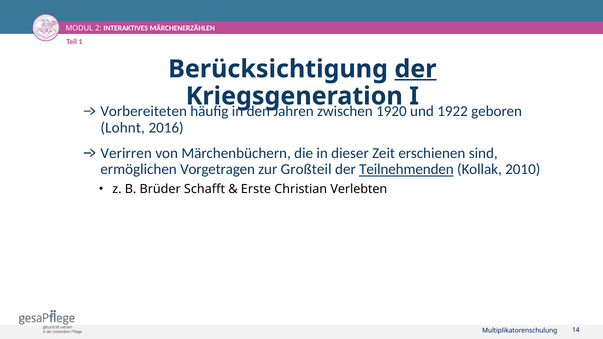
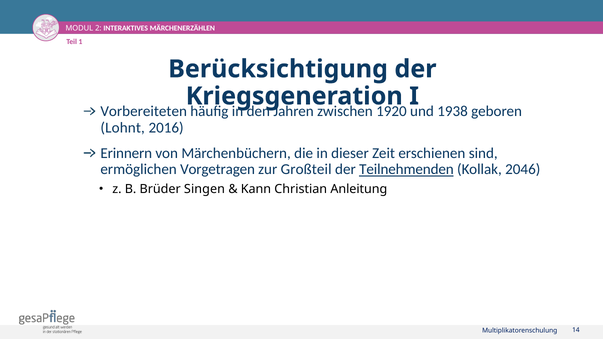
der at (415, 69) underline: present -> none
1922: 1922 -> 1938
Verirren: Verirren -> Erinnern
2010: 2010 -> 2046
Schafft: Schafft -> Singen
Erste: Erste -> Kann
Verlebten: Verlebten -> Anleitung
